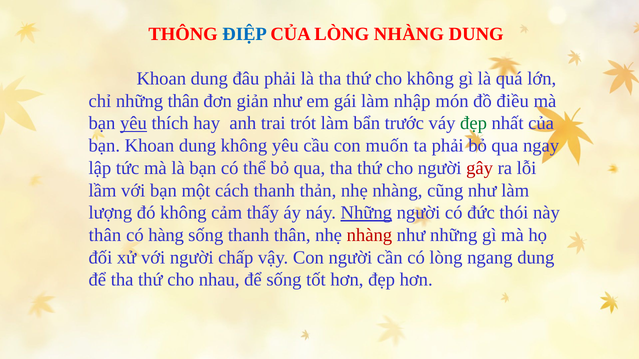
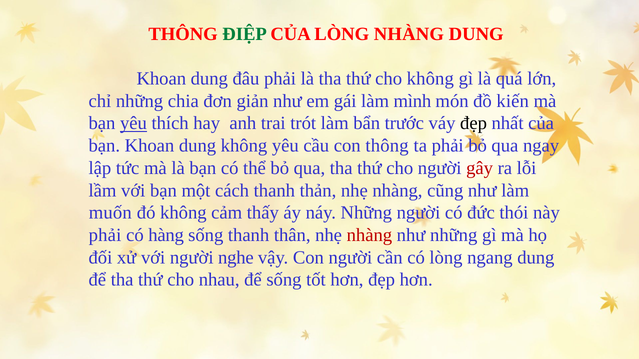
ĐIỆP colour: blue -> green
những thân: thân -> chia
nhập: nhập -> mình
điều: điều -> kiến
đẹp at (474, 123) colour: green -> black
con muốn: muốn -> thông
lượng: lượng -> muốn
Những at (366, 213) underline: present -> none
thân at (105, 235): thân -> phải
chấp: chấp -> nghe
